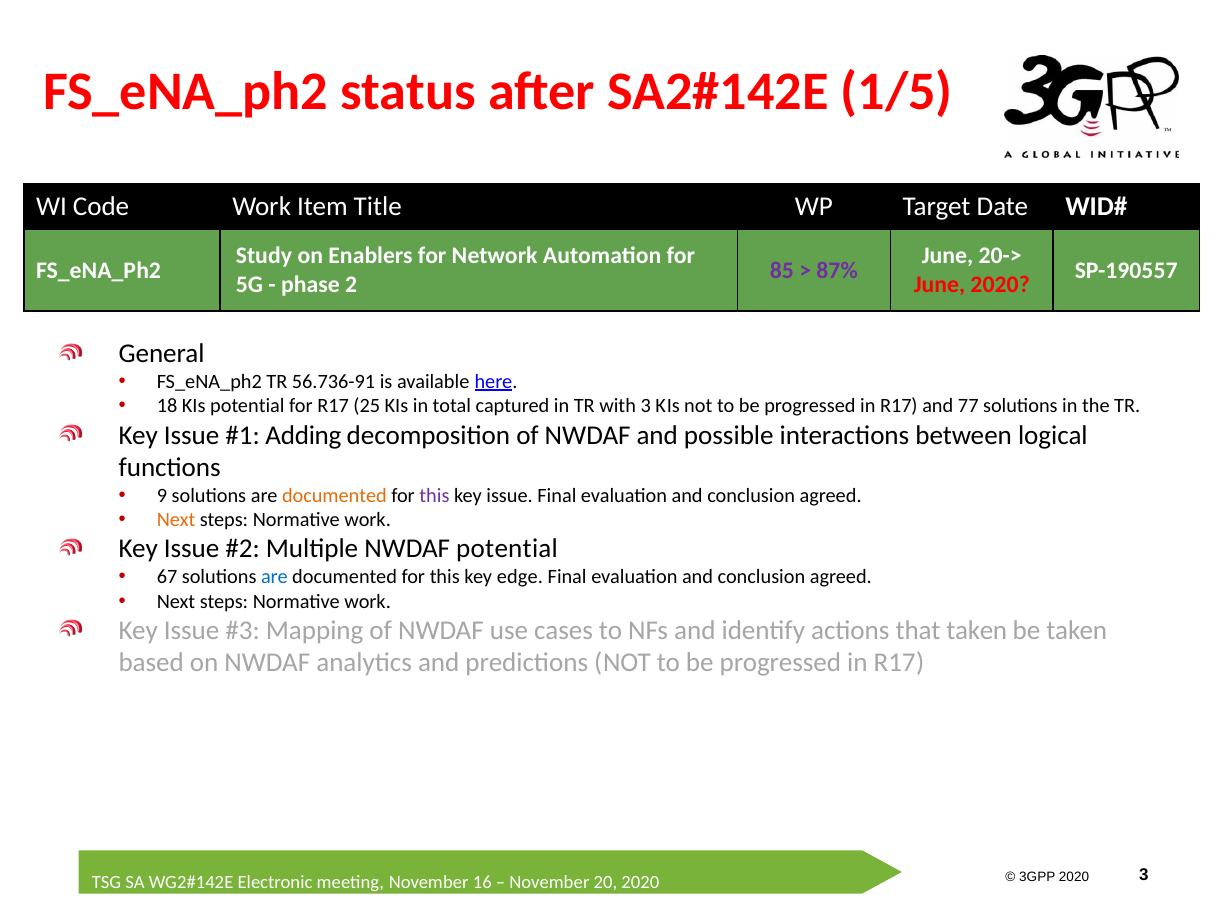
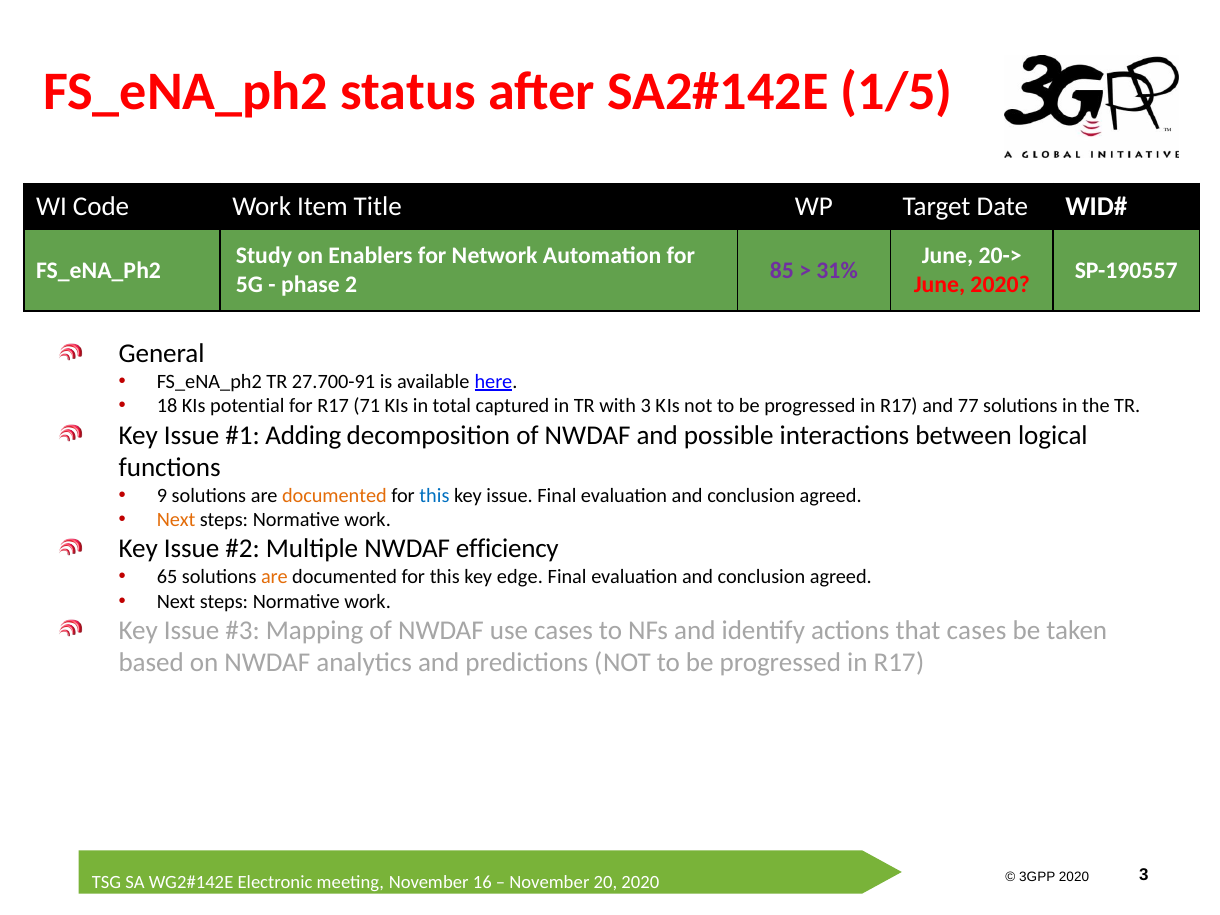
87%: 87% -> 31%
56.736-91: 56.736-91 -> 27.700-91
25: 25 -> 71
this at (434, 496) colour: purple -> blue
NWDAF potential: potential -> efficiency
67: 67 -> 65
are at (274, 577) colour: blue -> orange
that taken: taken -> cases
